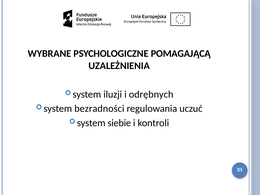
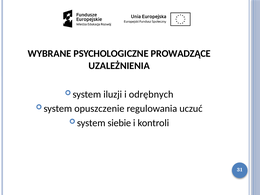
POMAGAJĄCĄ: POMAGAJĄCĄ -> PROWADZĄCE
bezradności: bezradności -> opuszczenie
